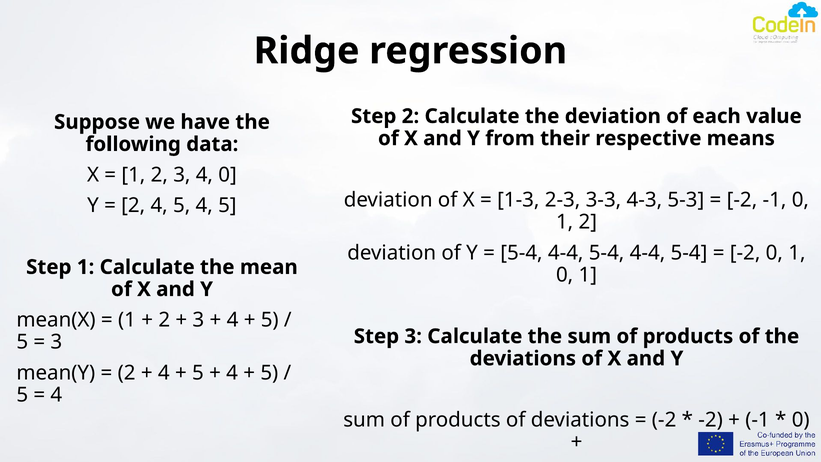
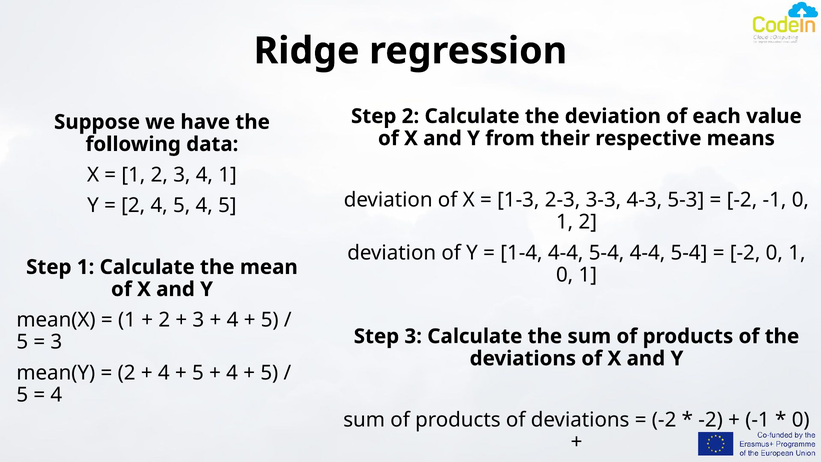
4 0: 0 -> 1
5-4 at (521, 253): 5-4 -> 1-4
